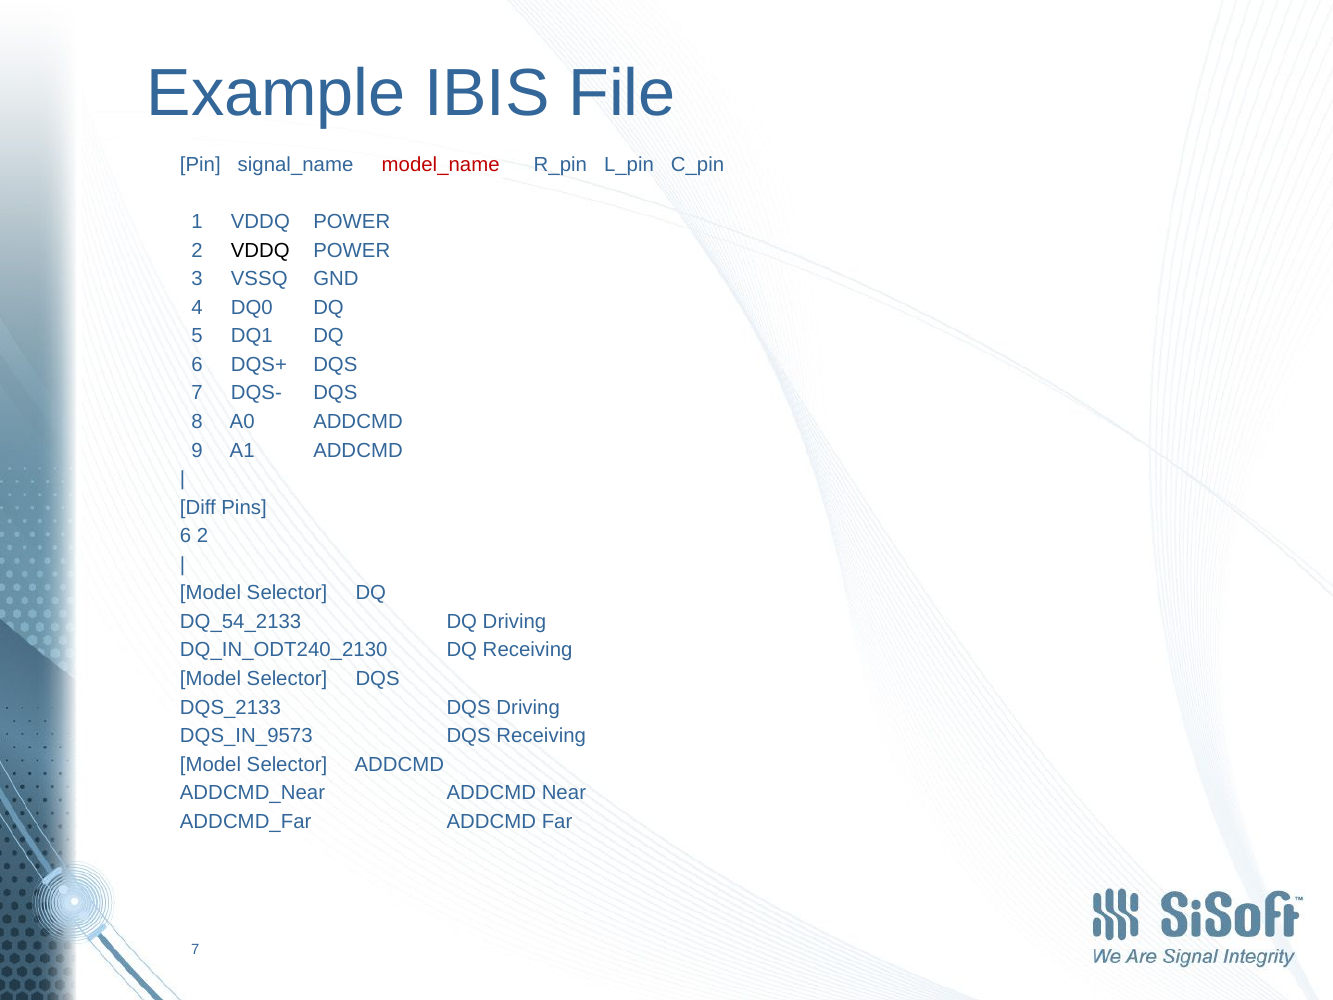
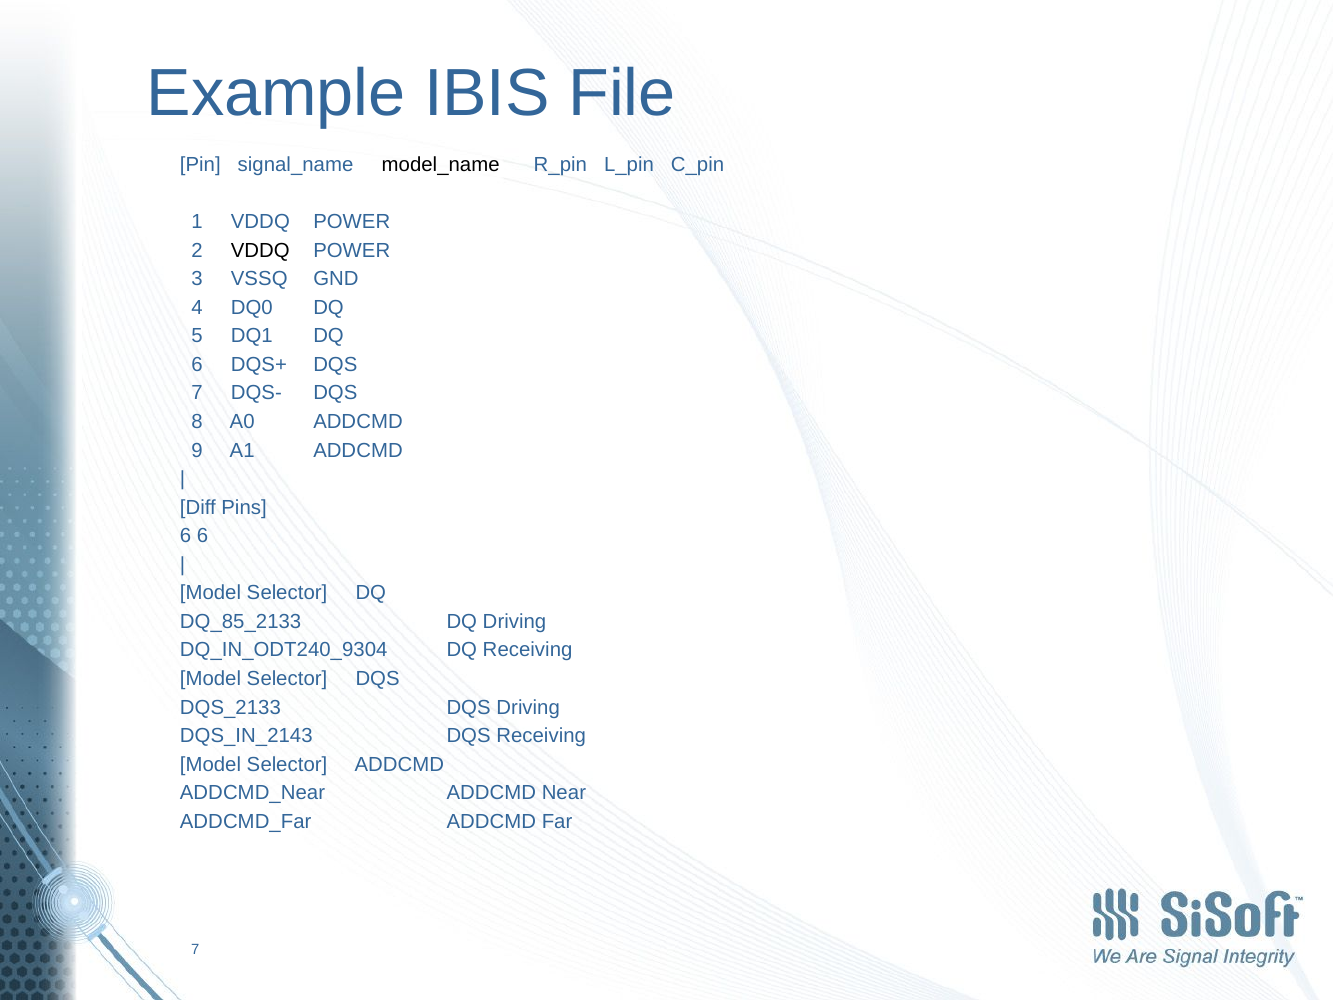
model_name colour: red -> black
6 2: 2 -> 6
DQ_54_2133: DQ_54_2133 -> DQ_85_2133
DQ_IN_ODT240_2130: DQ_IN_ODT240_2130 -> DQ_IN_ODT240_9304
DQS_IN_9573: DQS_IN_9573 -> DQS_IN_2143
